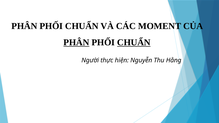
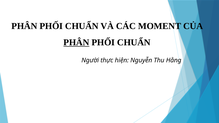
CHUẨN at (134, 43) underline: present -> none
